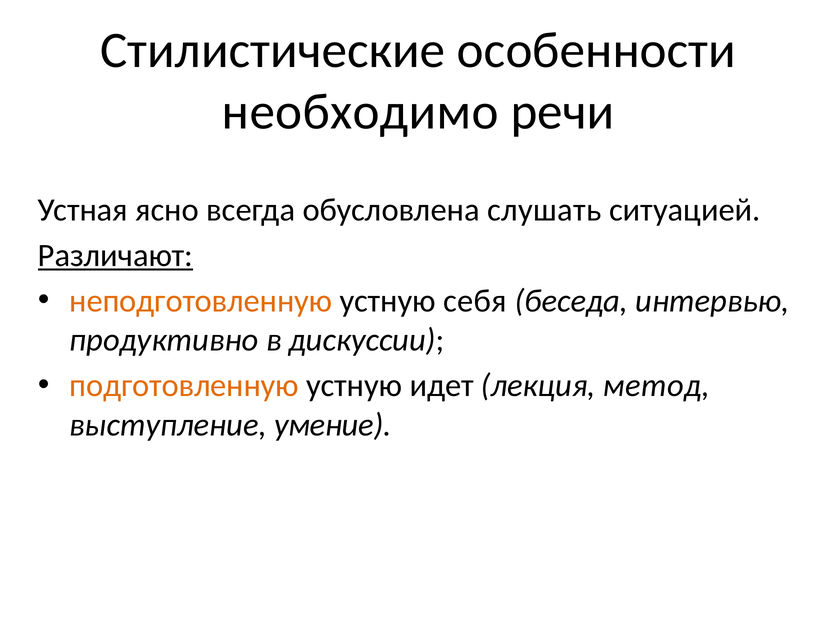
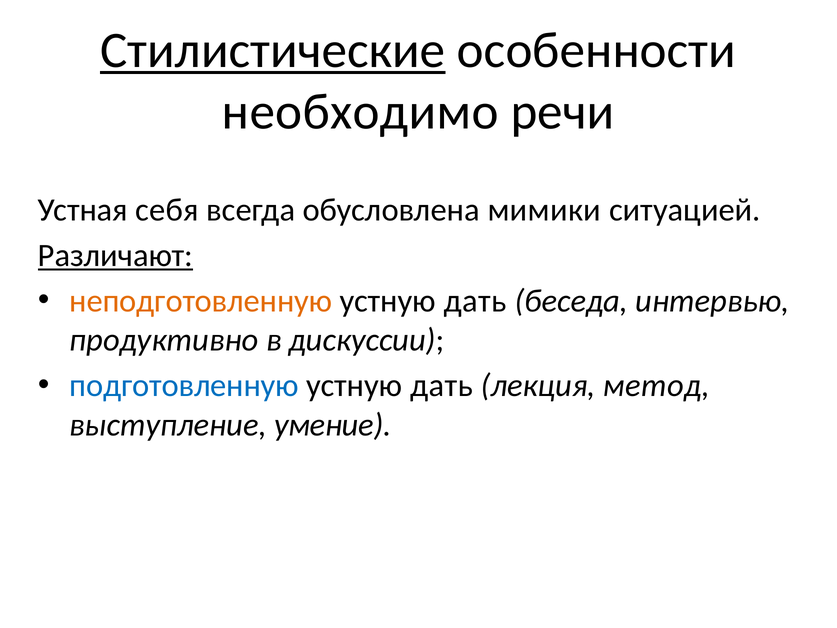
Стилистические underline: none -> present
ясно: ясно -> себя
слушать: слушать -> мимики
себя at (475, 301): себя -> дать
подготовленную colour: orange -> blue
идет at (442, 386): идет -> дать
